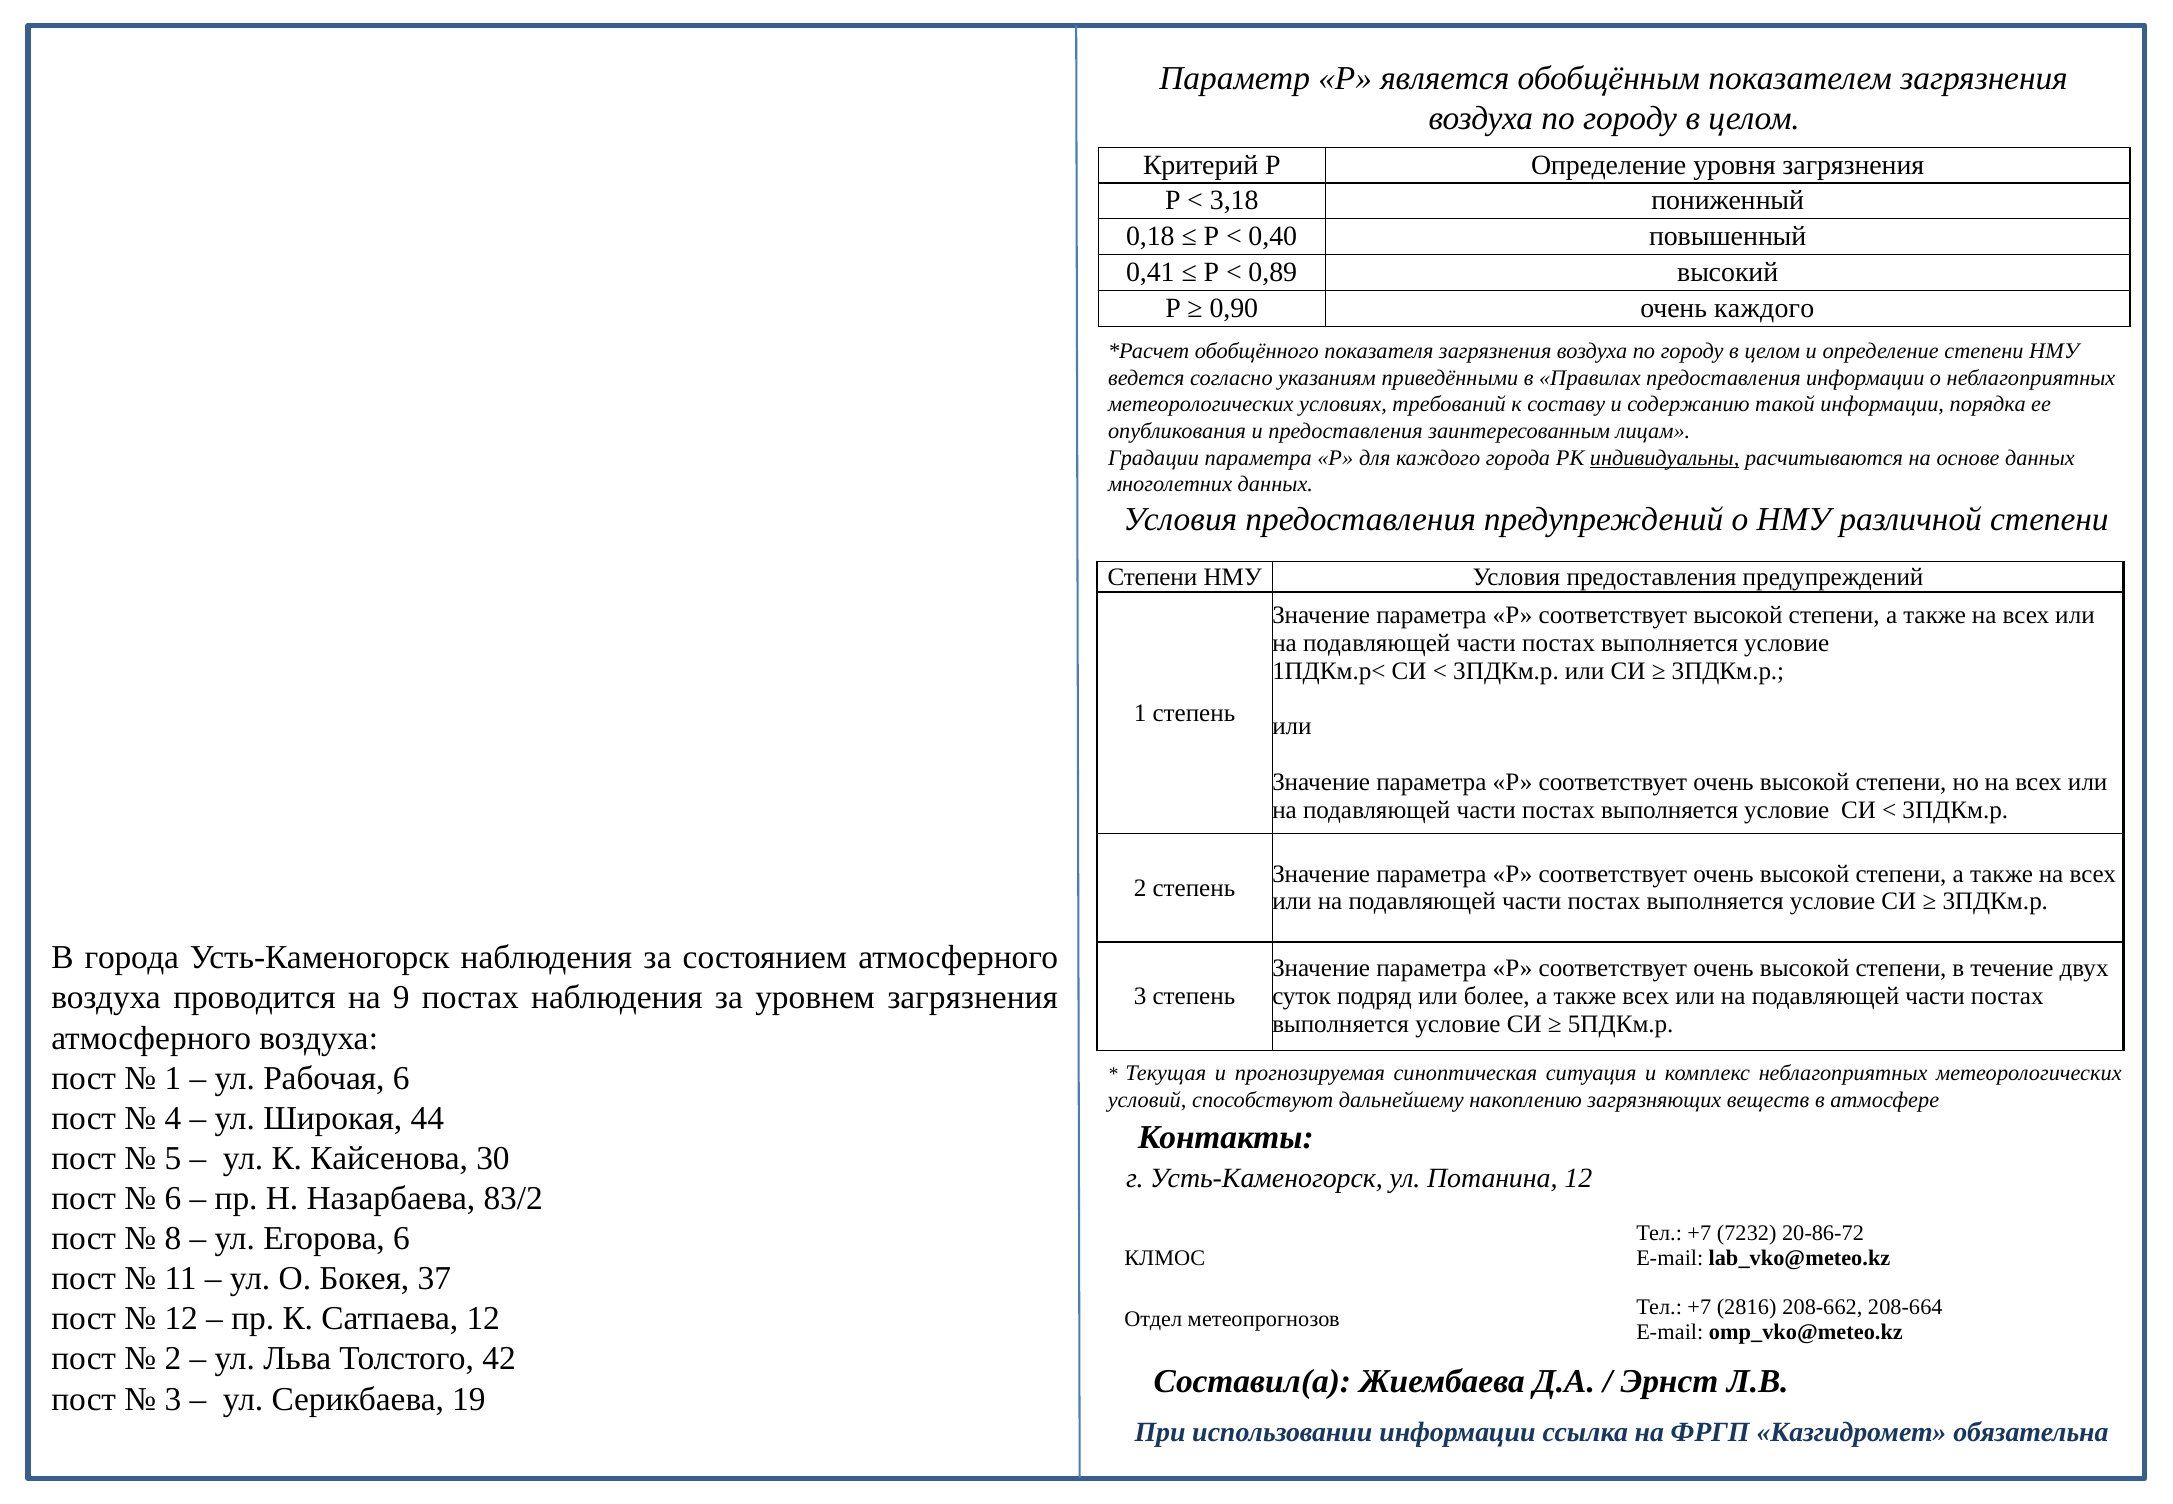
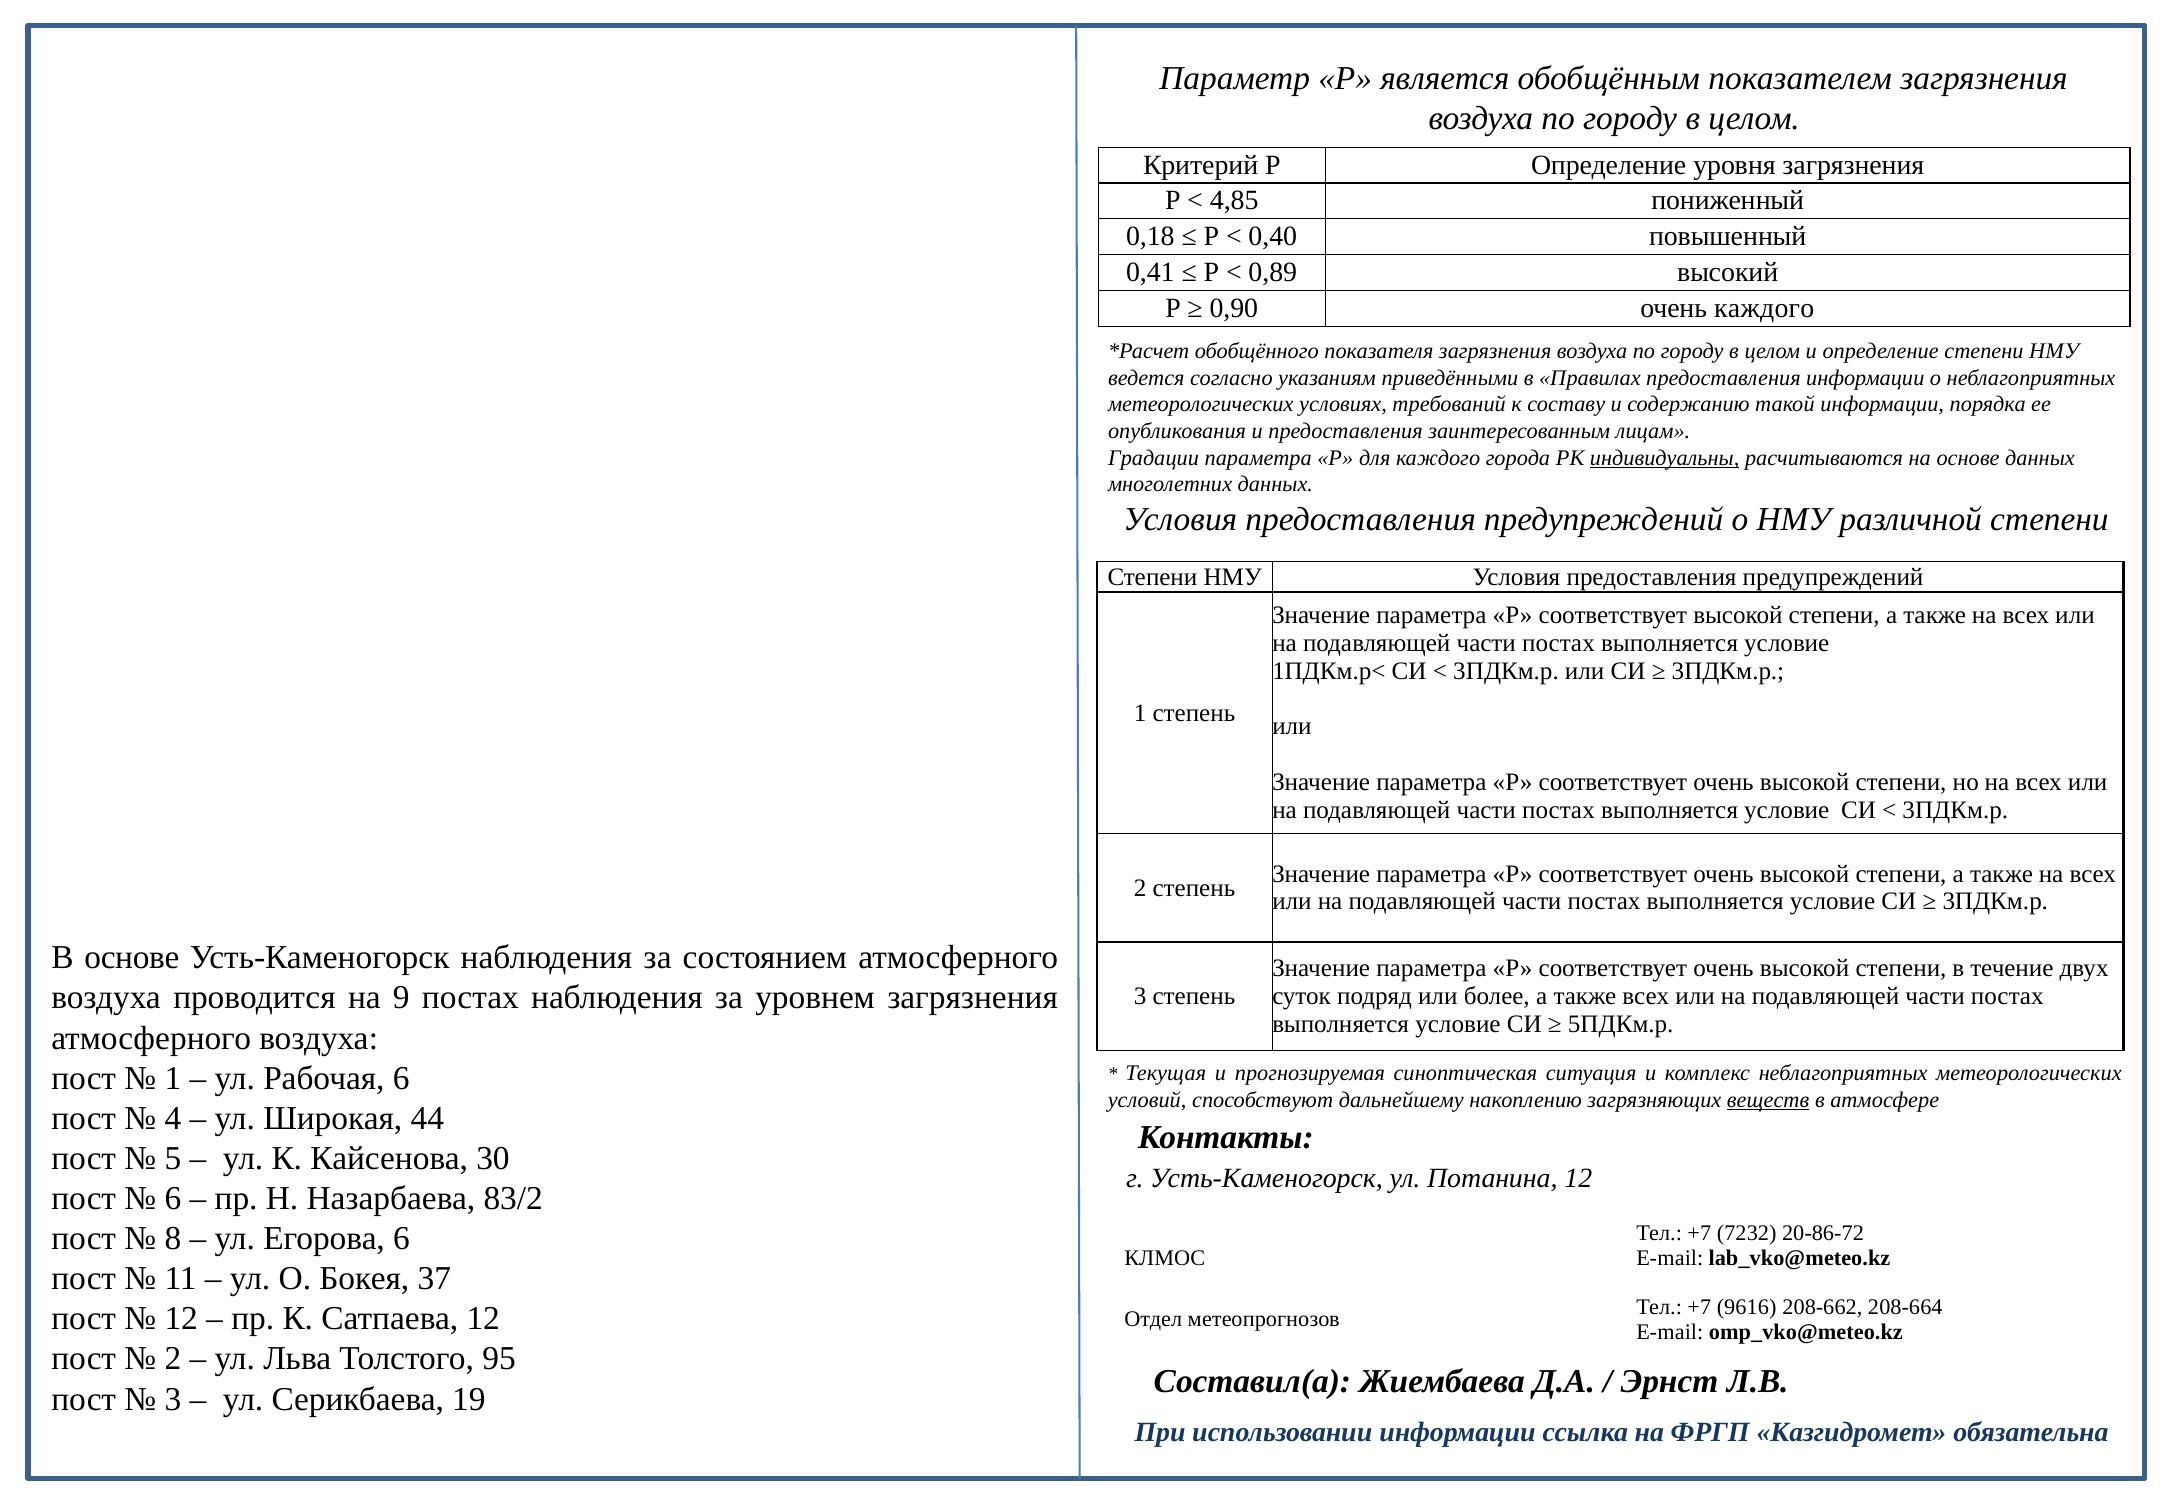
3,18: 3,18 -> 4,85
В города: города -> основе
веществ underline: none -> present
2816: 2816 -> 9616
42: 42 -> 95
